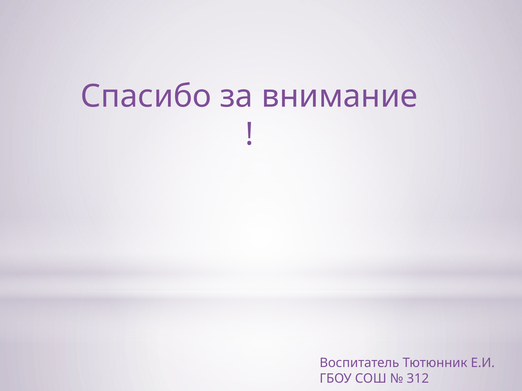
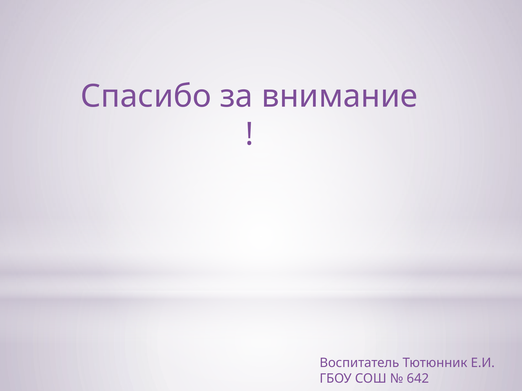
312: 312 -> 642
